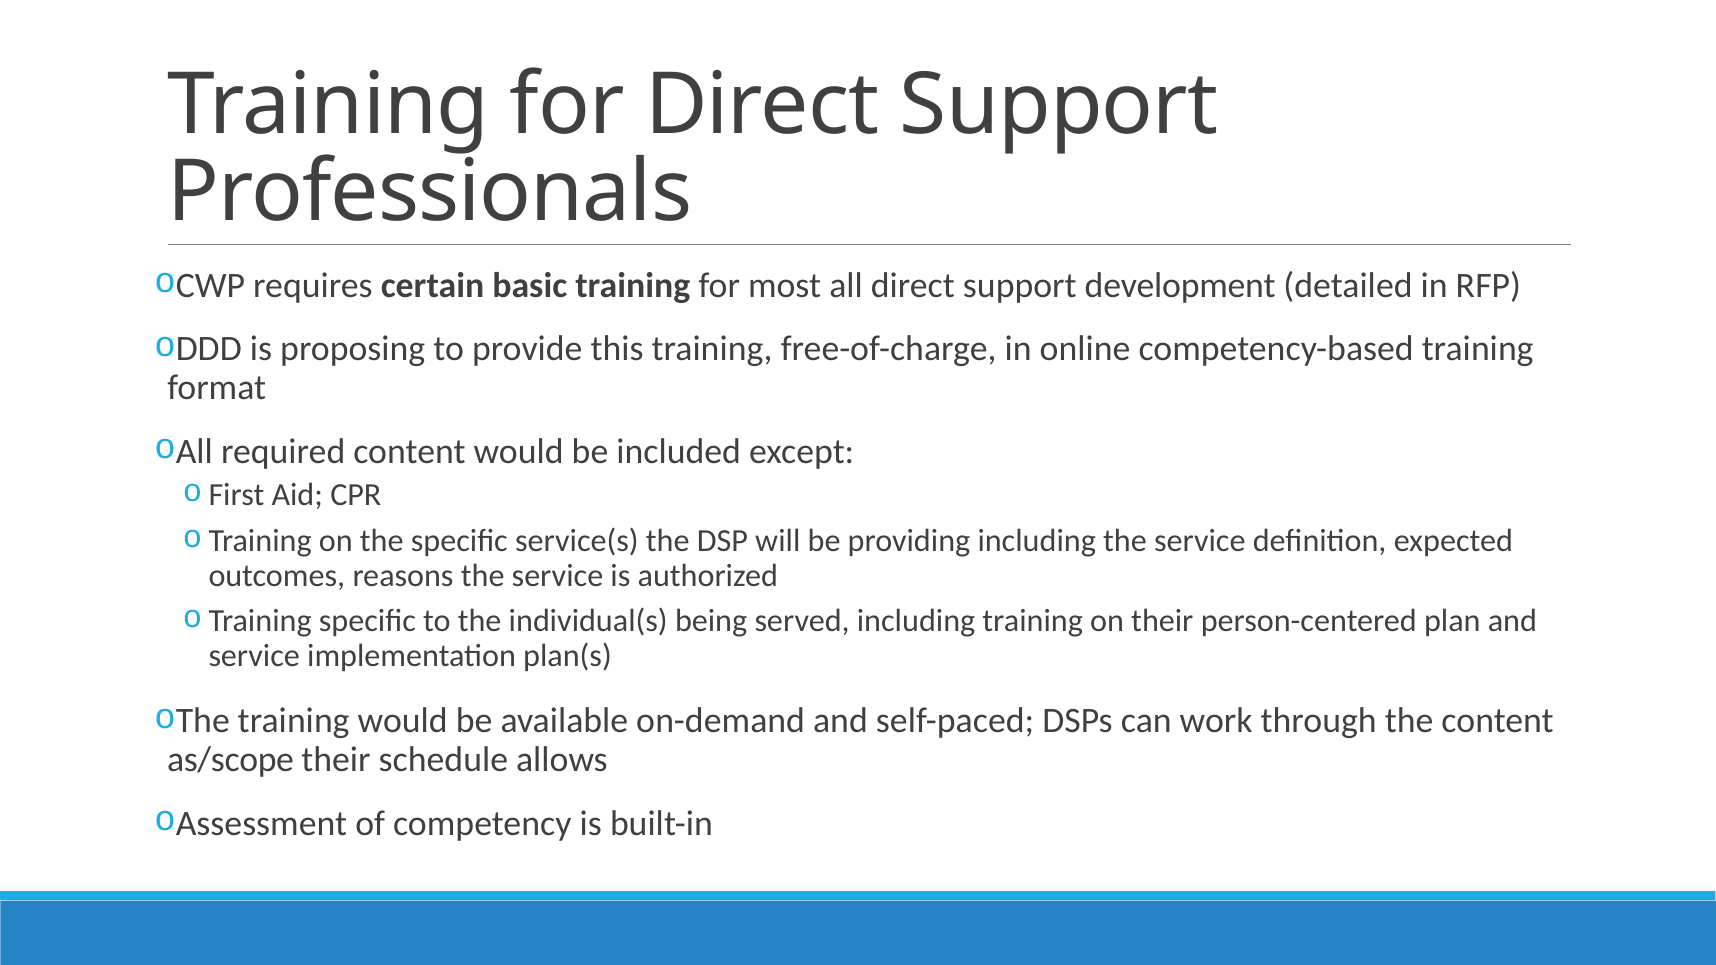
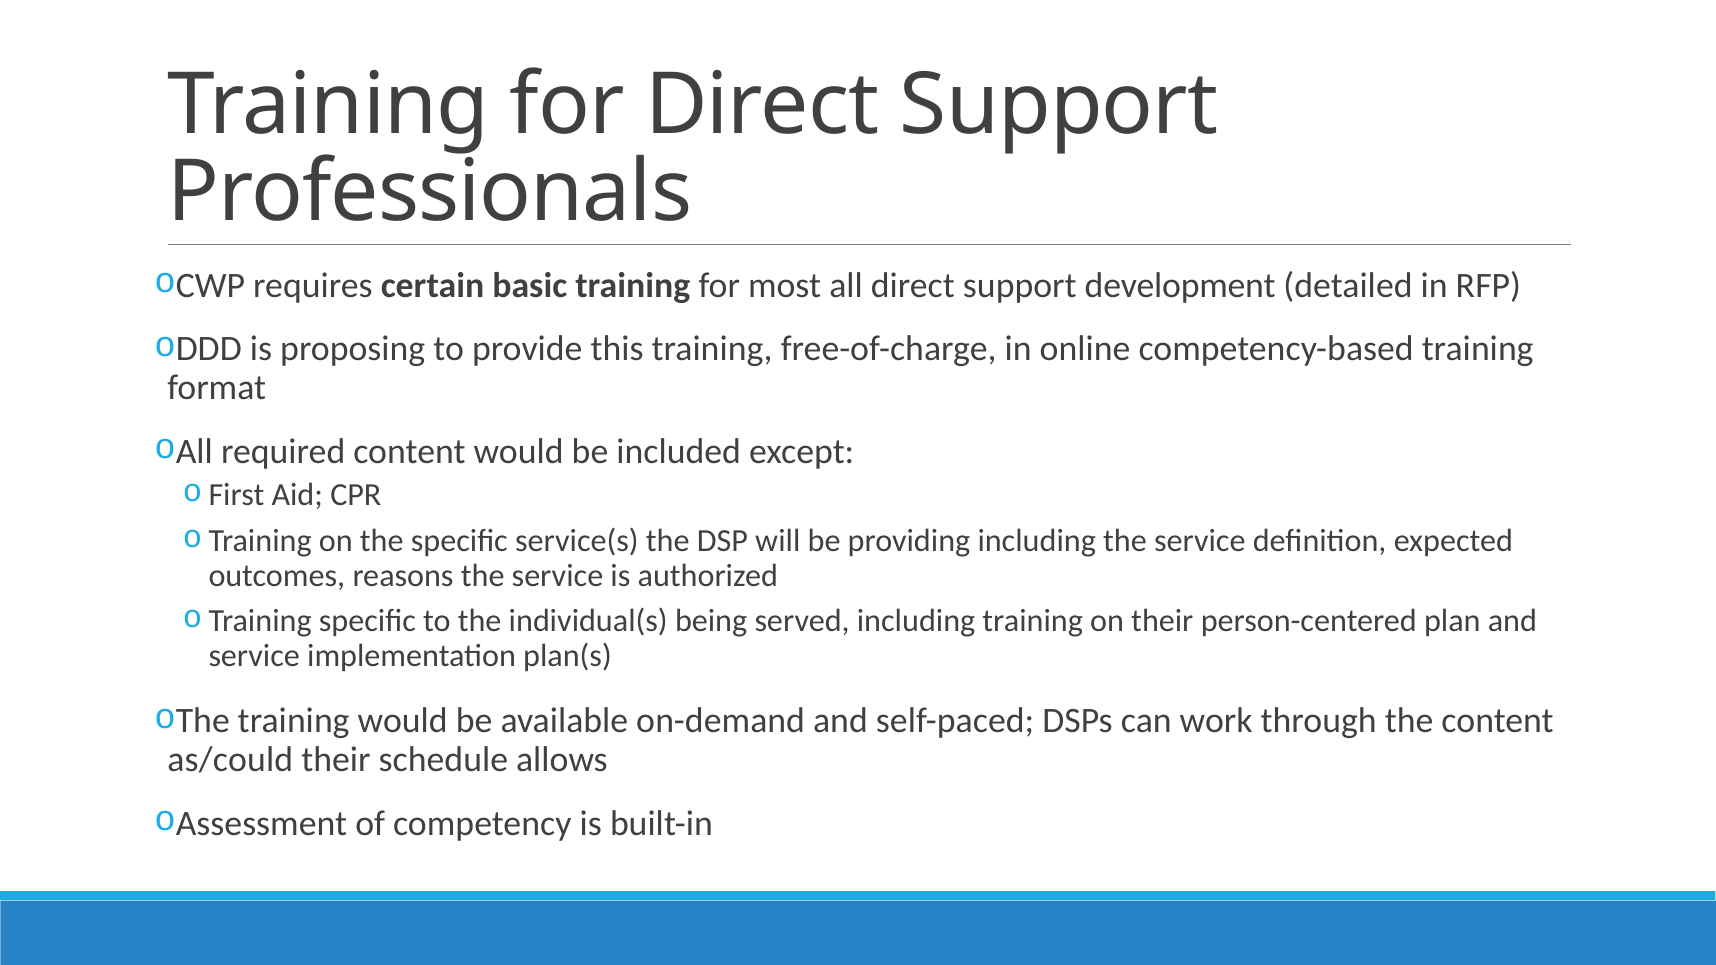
as/scope: as/scope -> as/could
